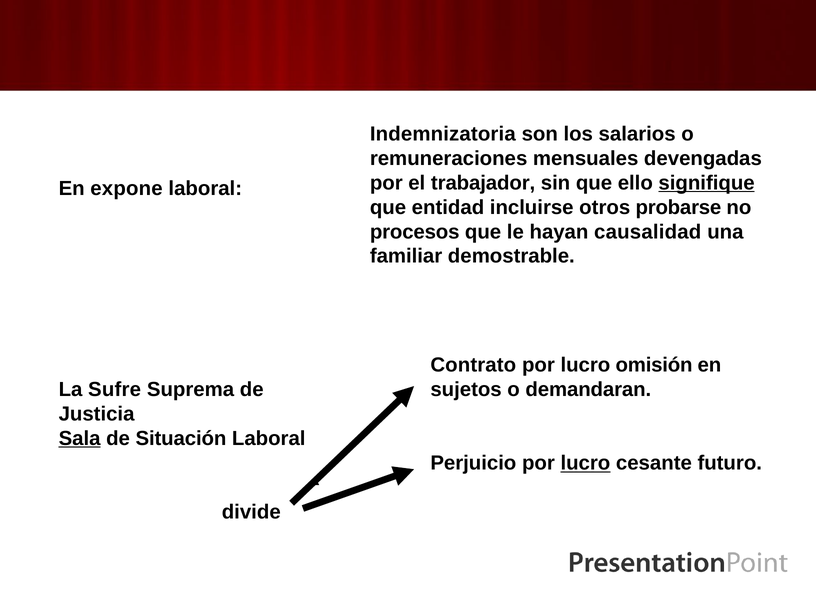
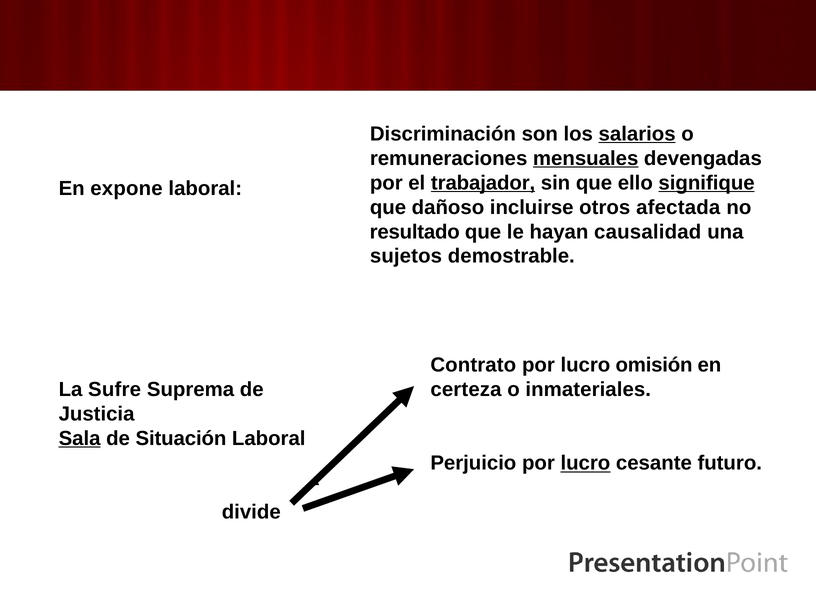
Indemnizatoria: Indemnizatoria -> Discriminación
salarios underline: none -> present
mensuales underline: none -> present
trabajador underline: none -> present
entidad: entidad -> dañoso
probarse: probarse -> afectada
procesos: procesos -> resultado
familiar: familiar -> sujetos
sujetos: sujetos -> certeza
demandaran: demandaran -> inmateriales
